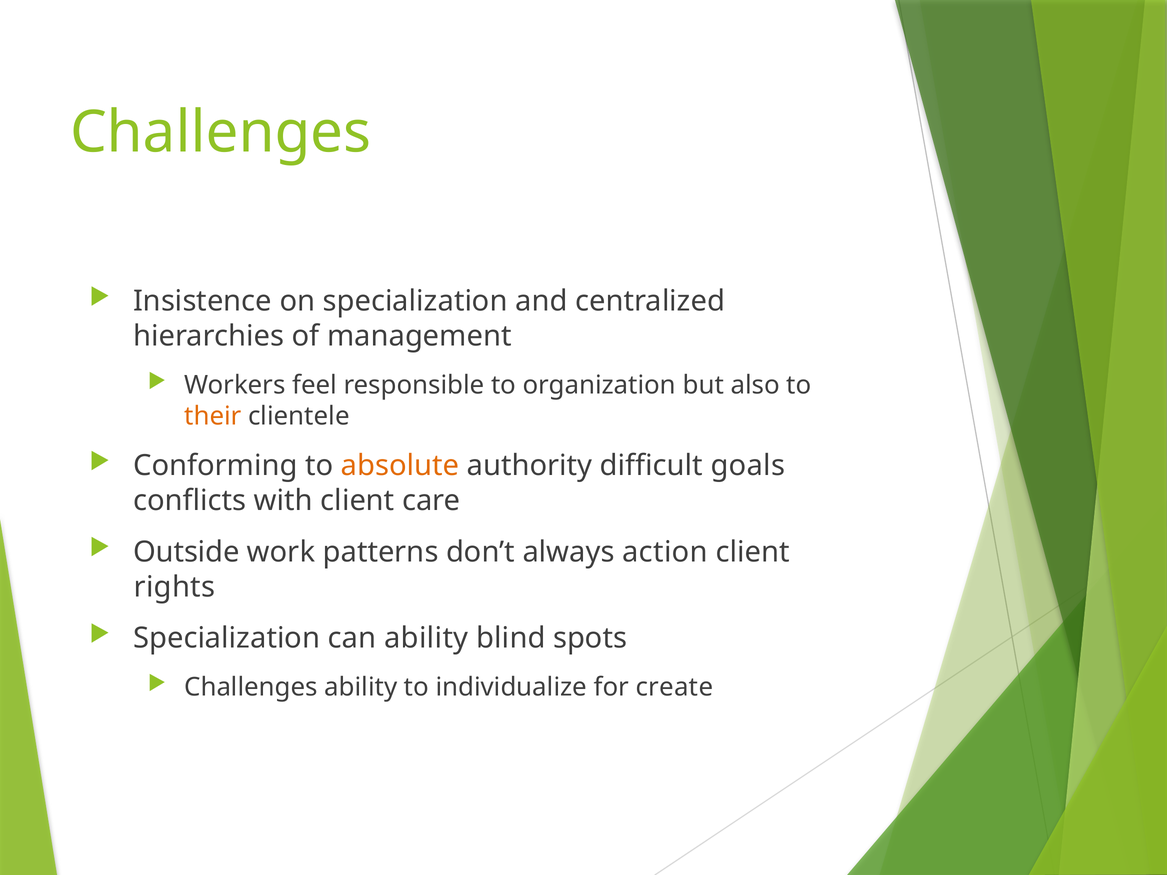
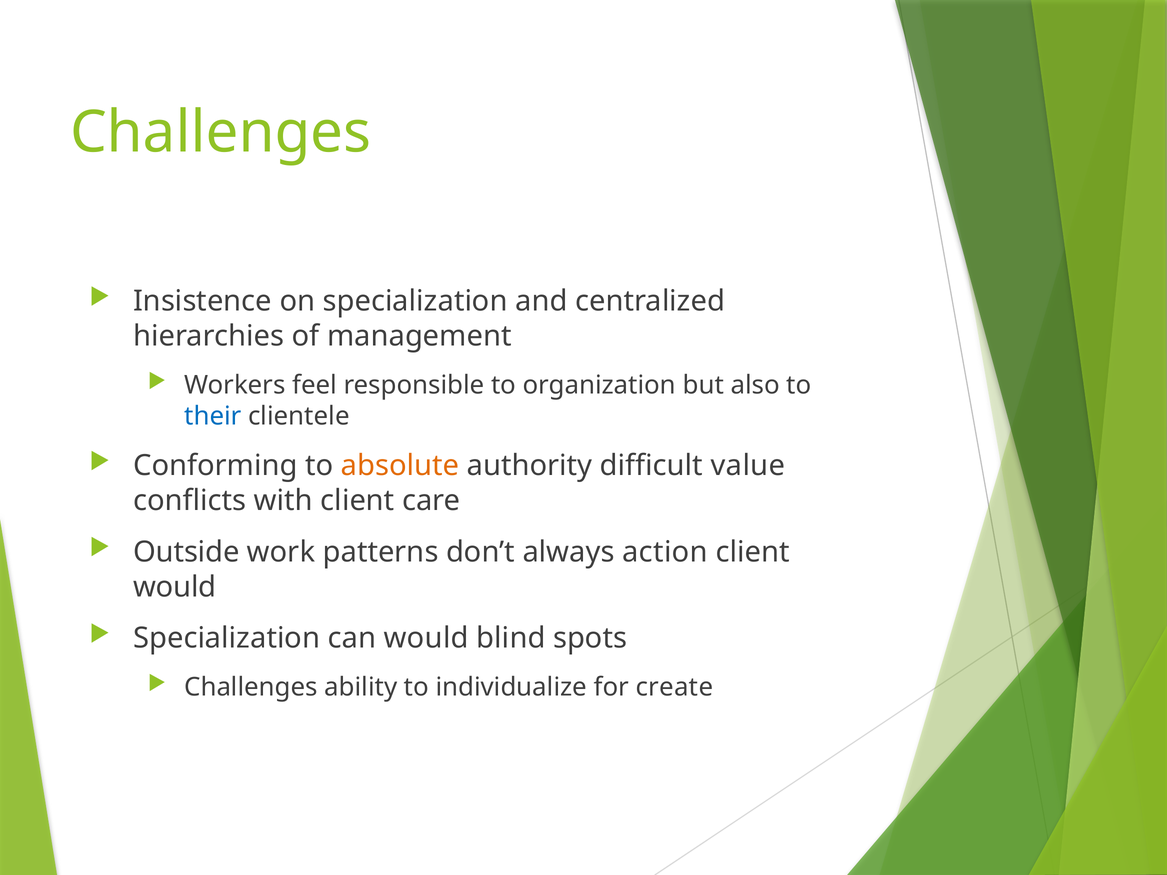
their colour: orange -> blue
goals: goals -> value
rights at (174, 587): rights -> would
can ability: ability -> would
